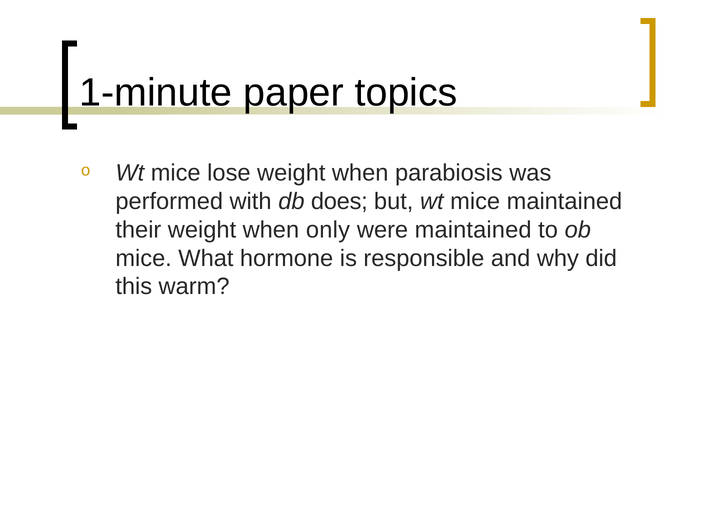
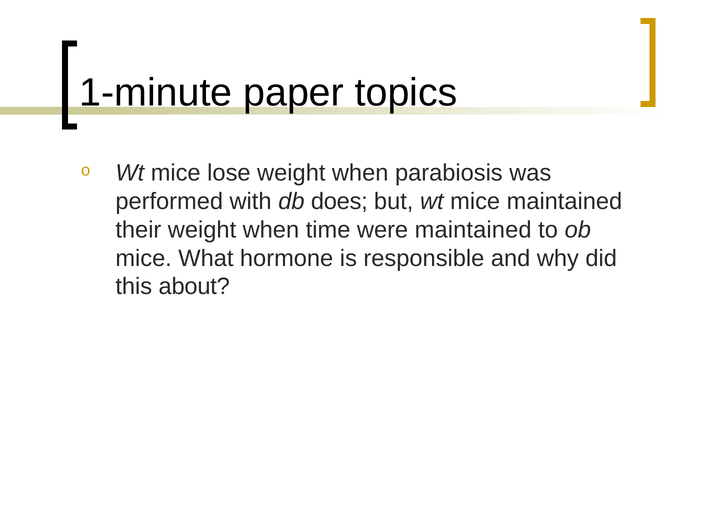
only: only -> time
warm: warm -> about
